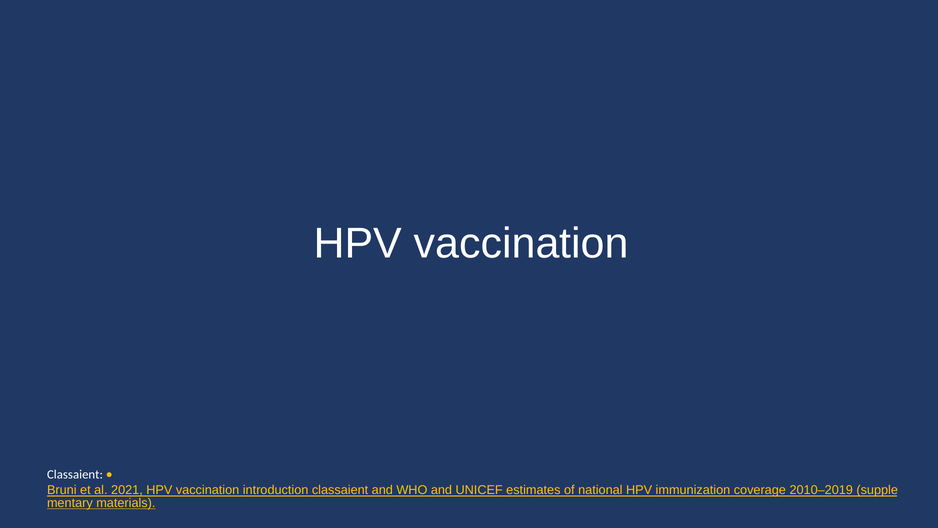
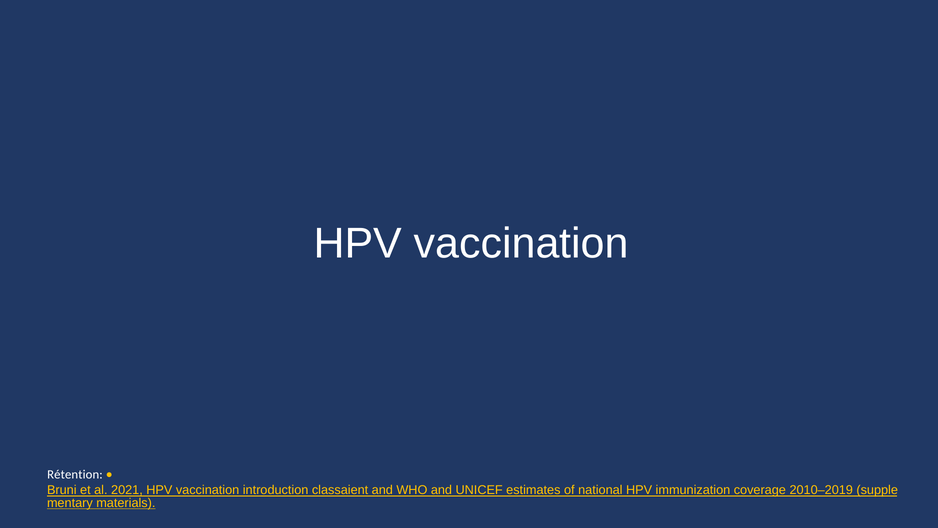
Classaient at (75, 474): Classaient -> Rétention
